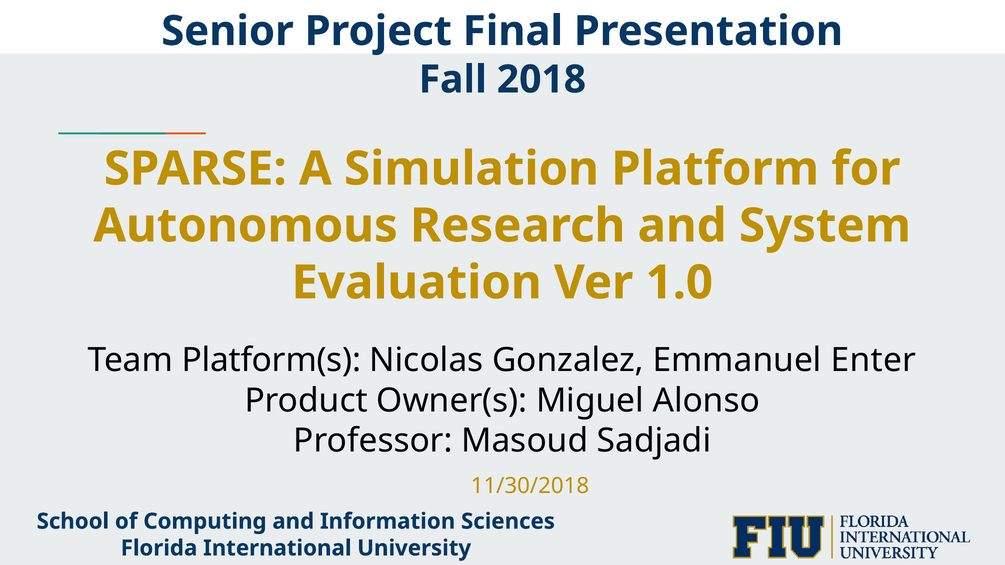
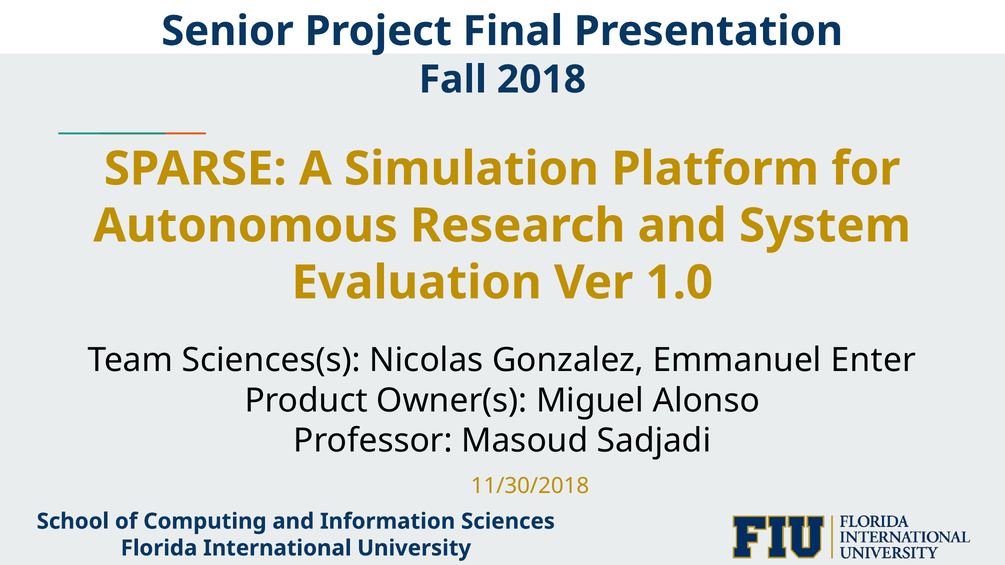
Platform(s: Platform(s -> Sciences(s
